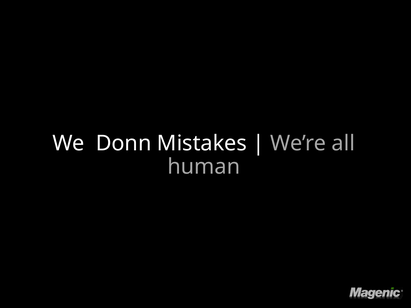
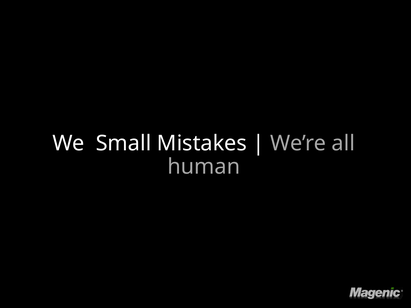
Donn: Donn -> Small
